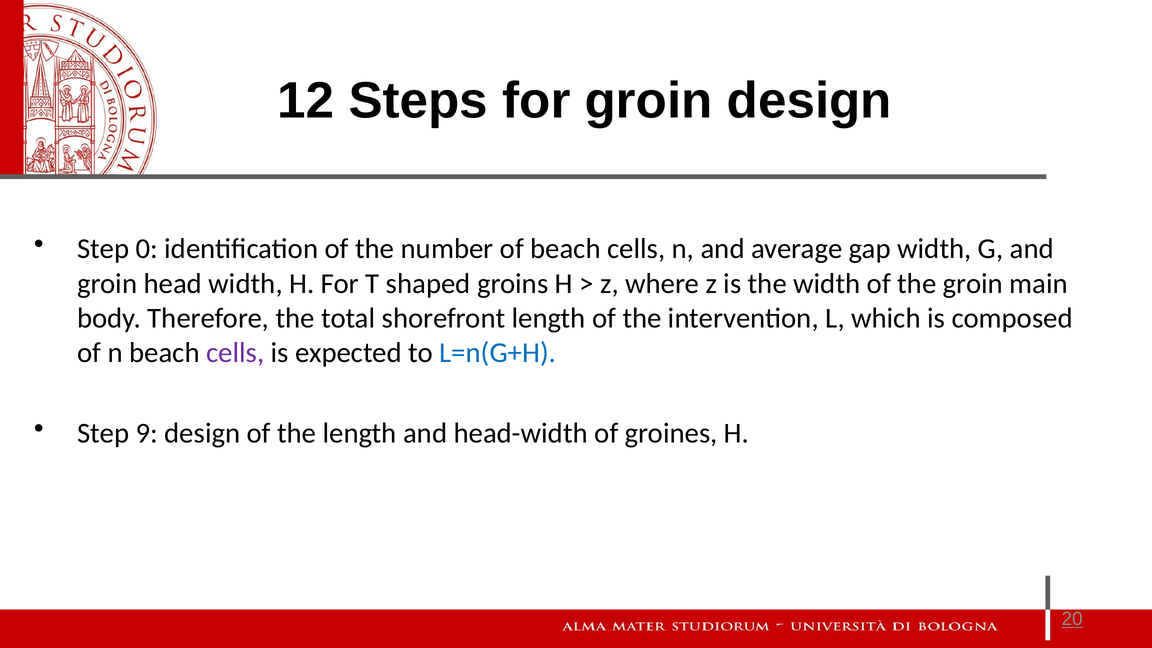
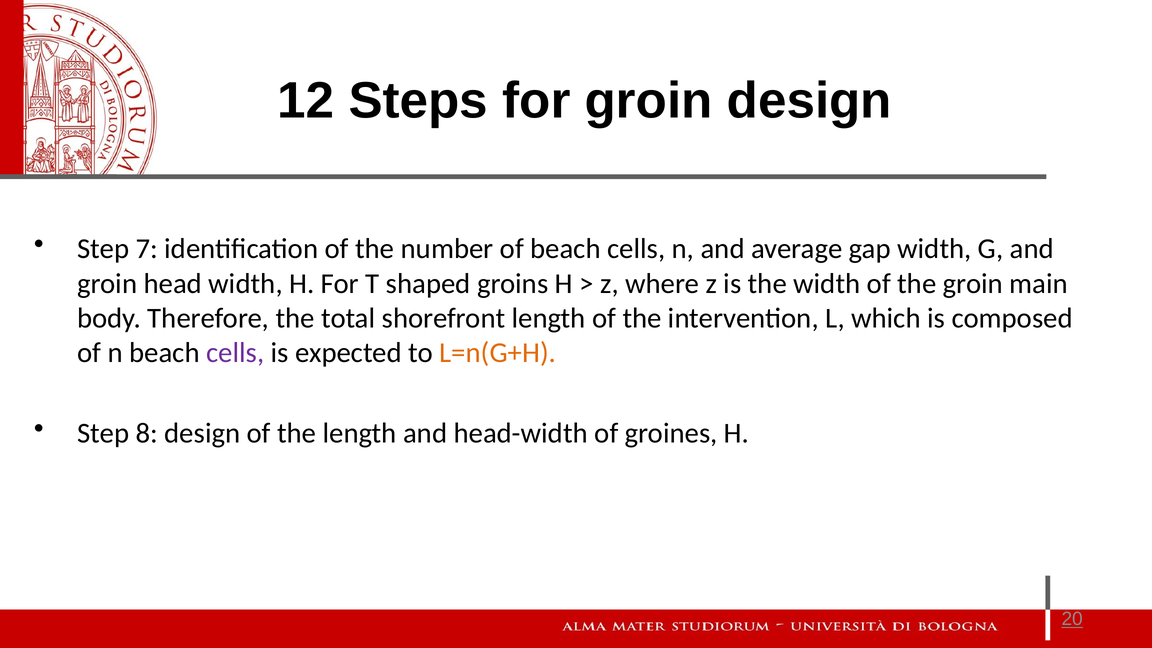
0: 0 -> 7
L=n(G+H colour: blue -> orange
9: 9 -> 8
